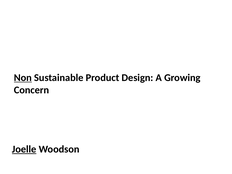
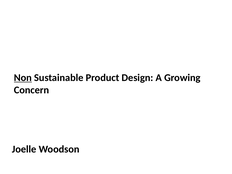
Joelle underline: present -> none
